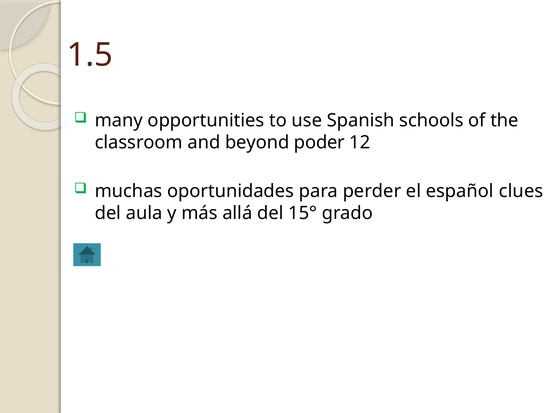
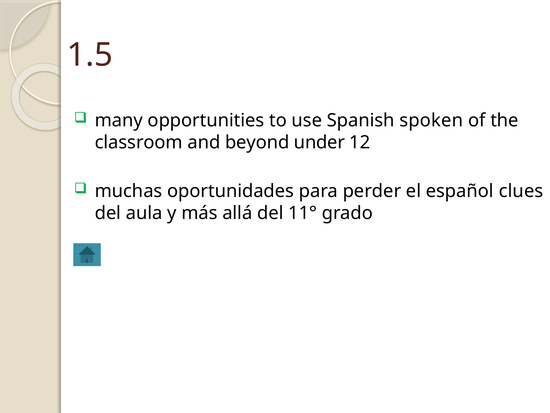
schools: schools -> spoken
poder: poder -> under
15°: 15° -> 11°
